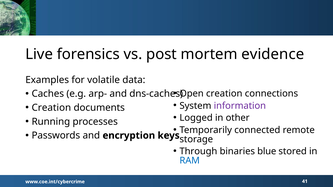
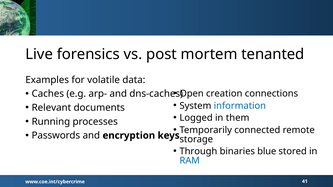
evidence: evidence -> tenanted
information colour: purple -> blue
Creation at (51, 108): Creation -> Relevant
other: other -> them
